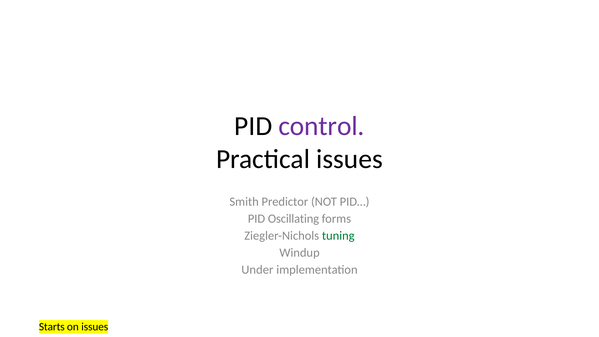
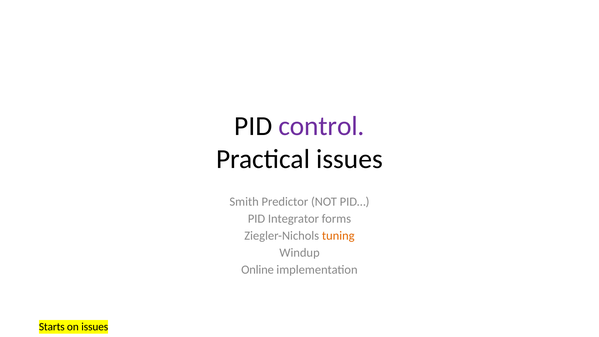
Oscillating: Oscillating -> Integrator
tuning colour: green -> orange
Under: Under -> Online
